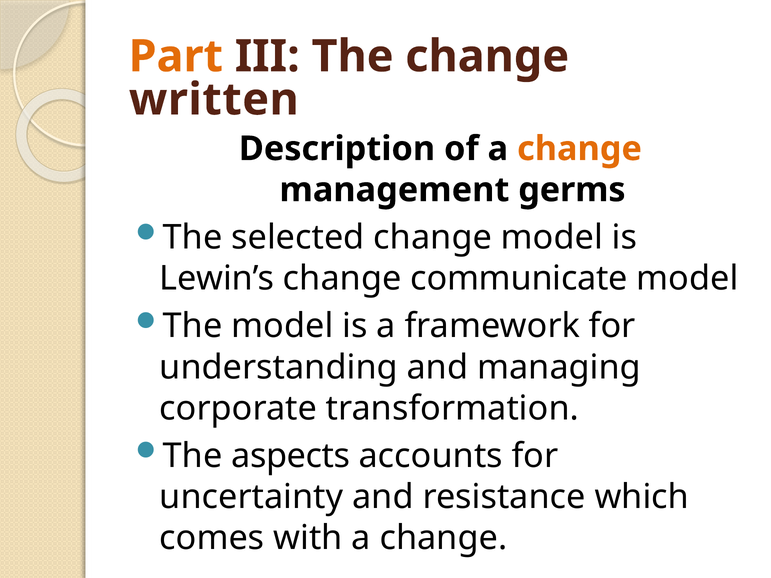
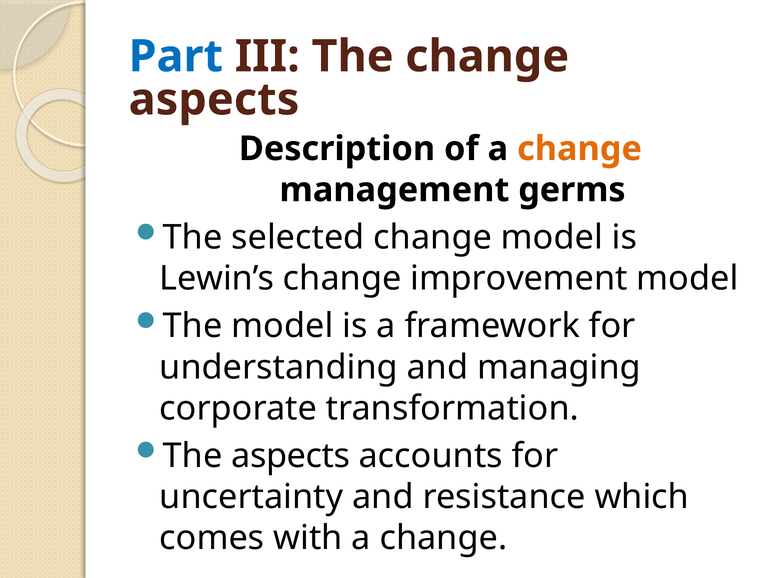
Part colour: orange -> blue
written at (214, 100): written -> aspects
communicate: communicate -> improvement
